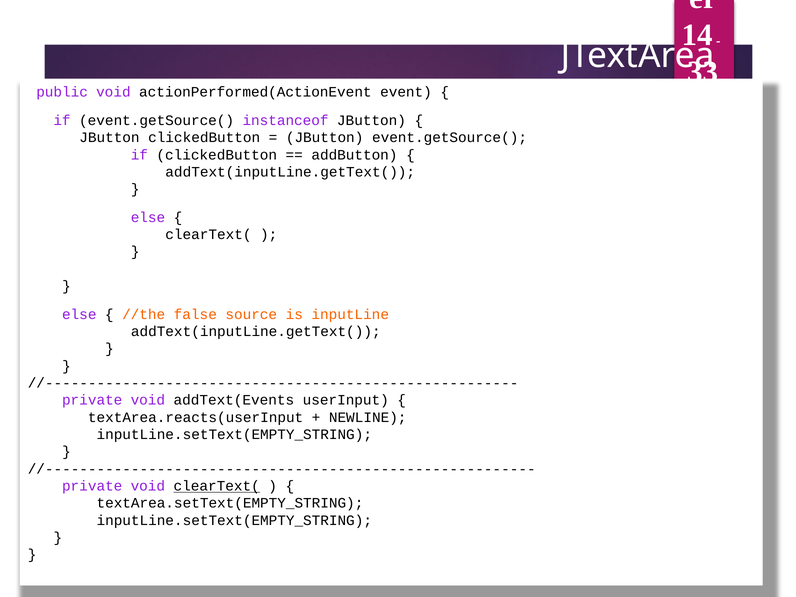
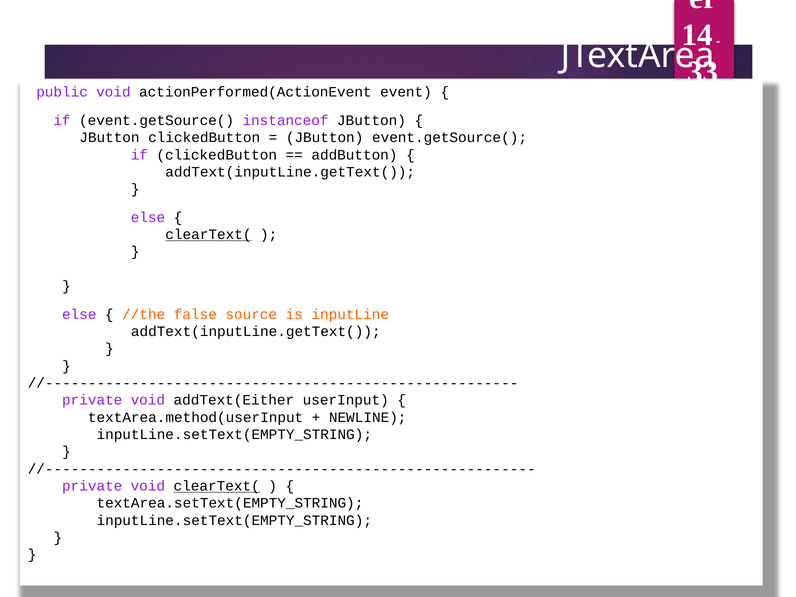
clearText( at (208, 235) underline: none -> present
addText(Events: addText(Events -> addText(Either
textArea.reacts(userInput: textArea.reacts(userInput -> textArea.method(userInput
